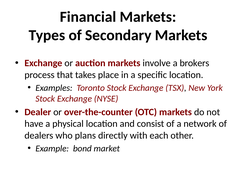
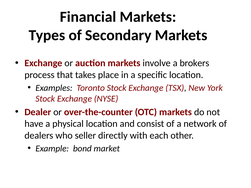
plans: plans -> seller
